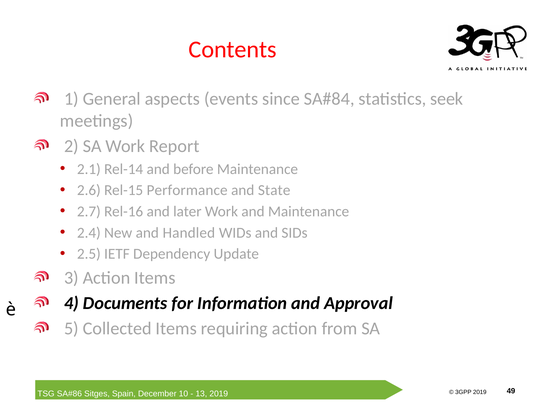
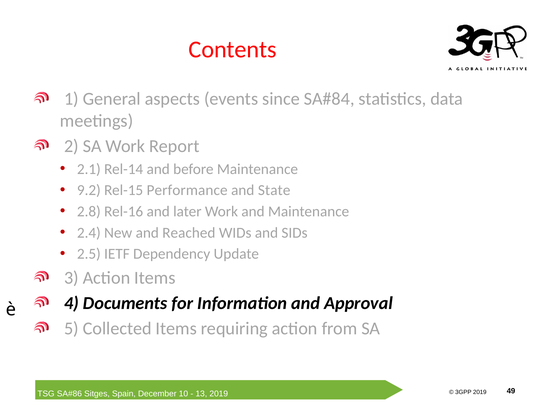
seek: seek -> data
2.6: 2.6 -> 9.2
2.7: 2.7 -> 2.8
Handled: Handled -> Reached
